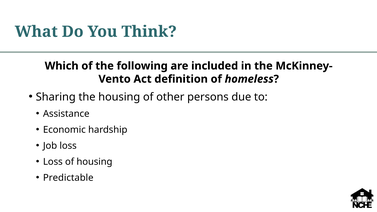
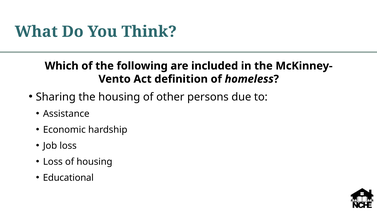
Predictable: Predictable -> Educational
